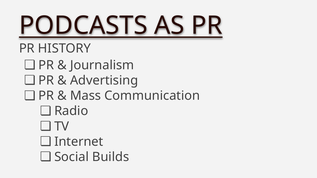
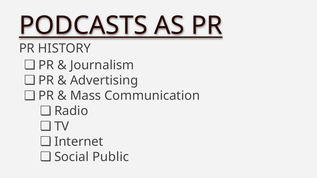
Builds: Builds -> Public
